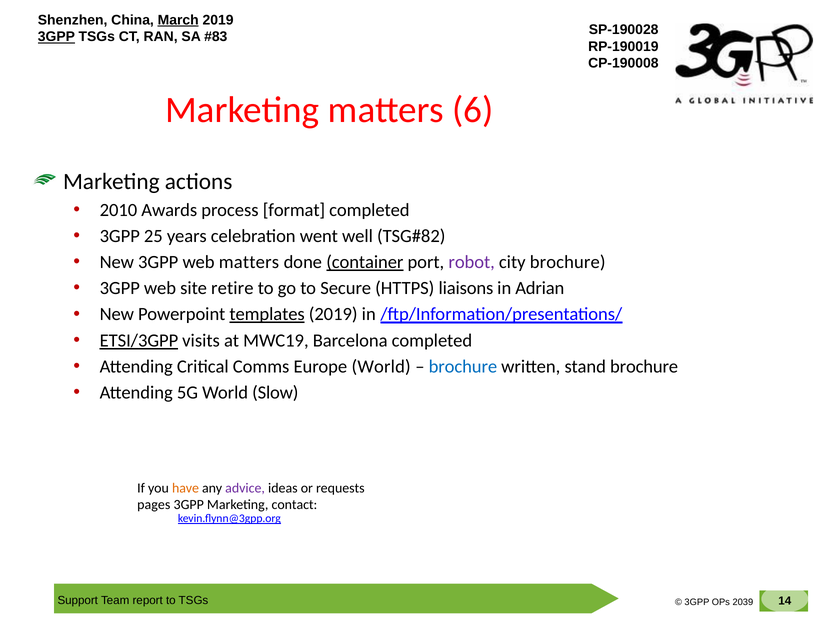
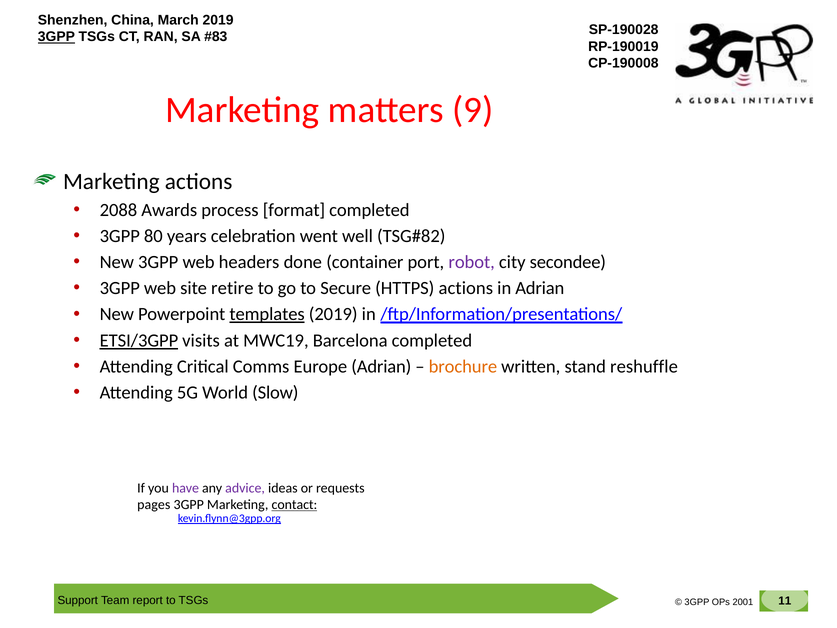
March underline: present -> none
6: 6 -> 9
2010: 2010 -> 2088
25: 25 -> 80
web matters: matters -> headers
container underline: present -> none
city brochure: brochure -> secondee
HTTPS liaisons: liaisons -> actions
Europe World: World -> Adrian
brochure at (463, 367) colour: blue -> orange
stand brochure: brochure -> reshuffle
have colour: orange -> purple
contact underline: none -> present
14: 14 -> 11
2039: 2039 -> 2001
